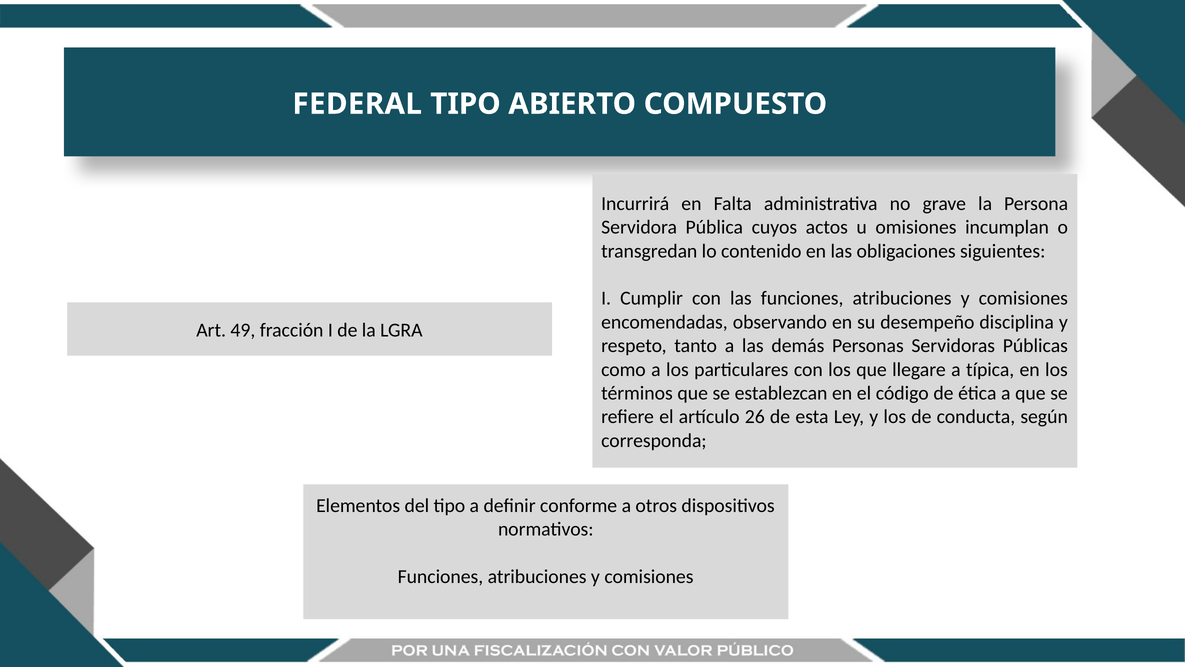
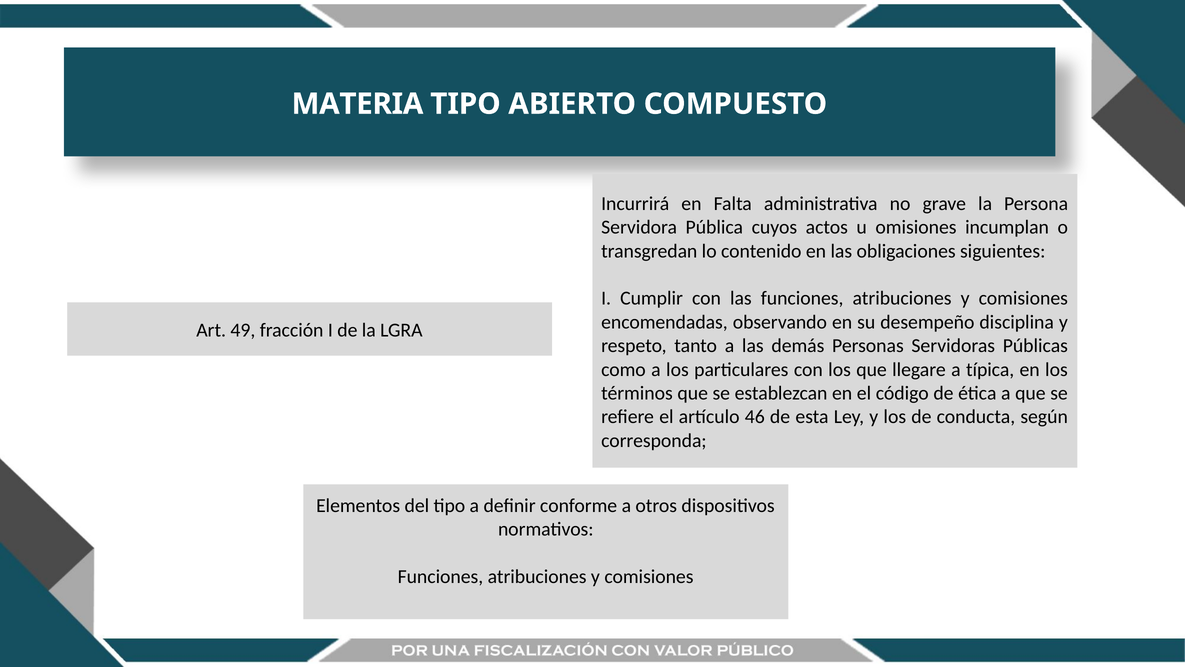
FEDERAL: FEDERAL -> MATERIA
26: 26 -> 46
